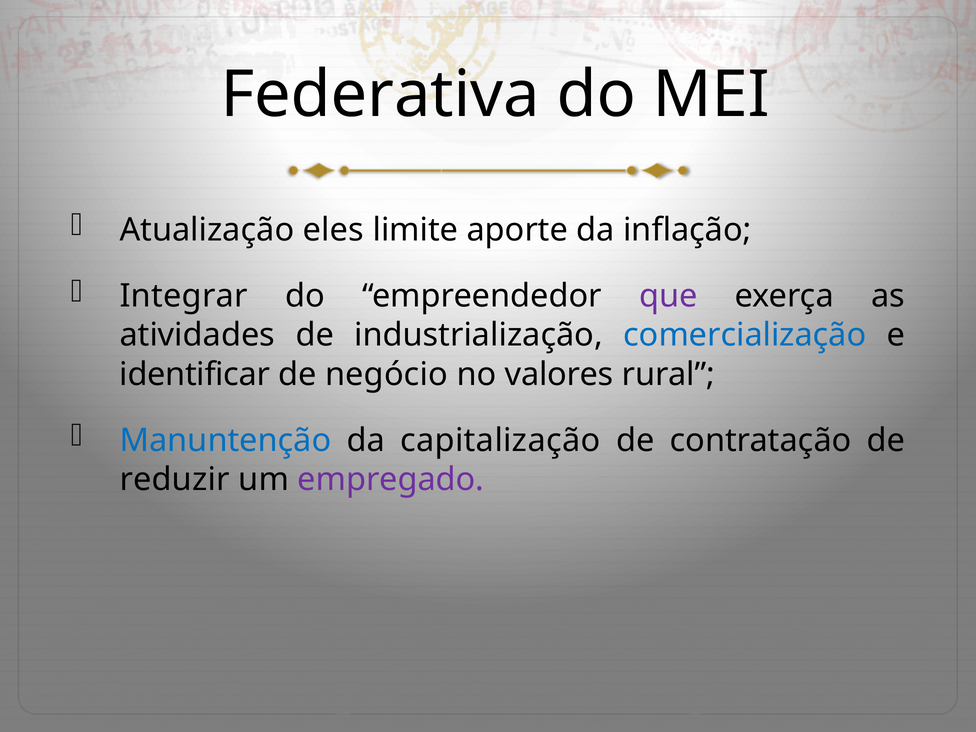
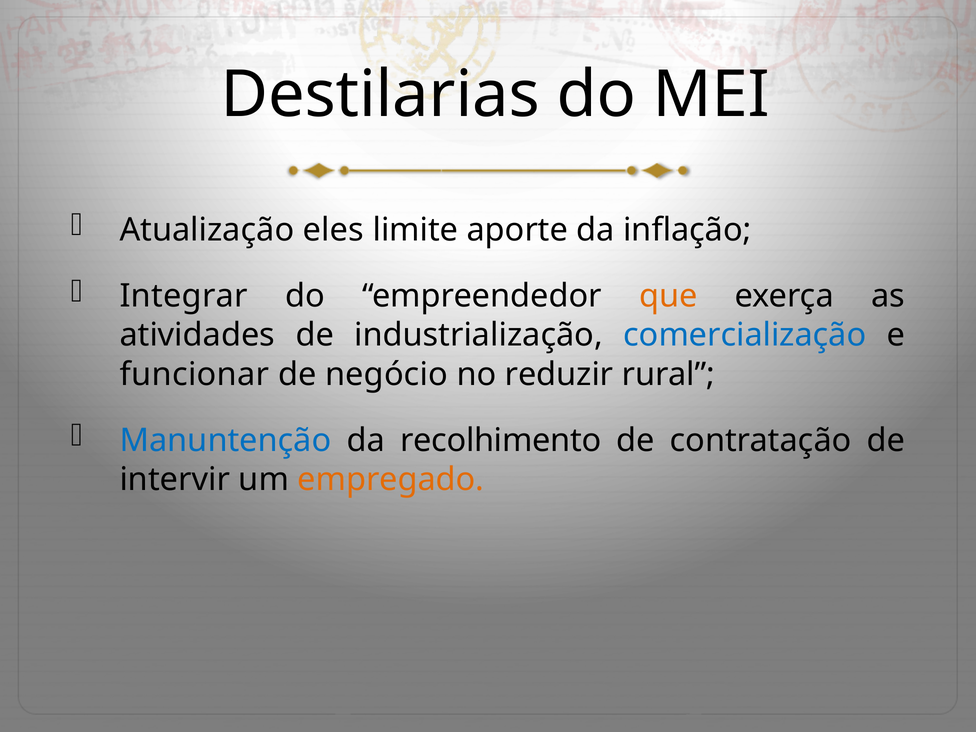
Federativa: Federativa -> Destilarias
que colour: purple -> orange
identificar: identificar -> funcionar
valores: valores -> reduzir
capitalização: capitalização -> recolhimento
reduzir: reduzir -> intervir
empregado colour: purple -> orange
